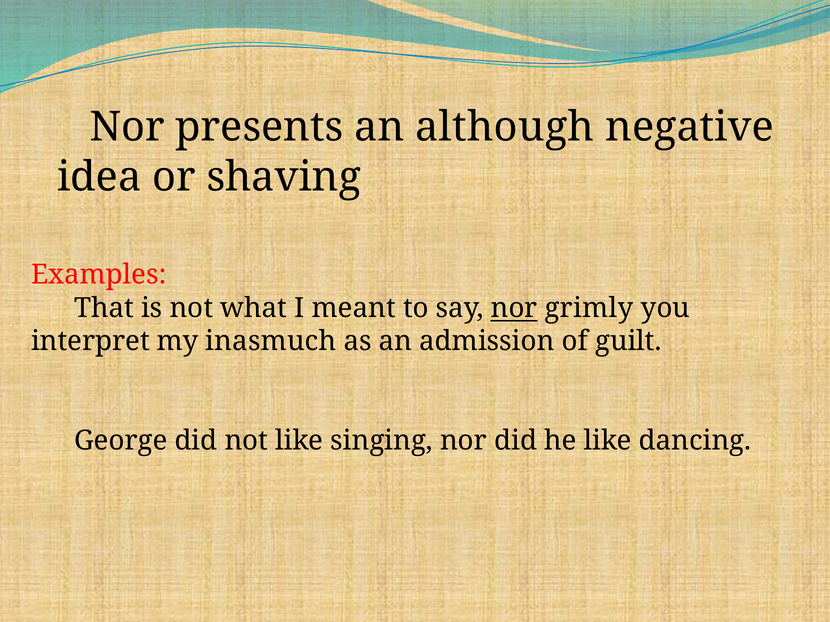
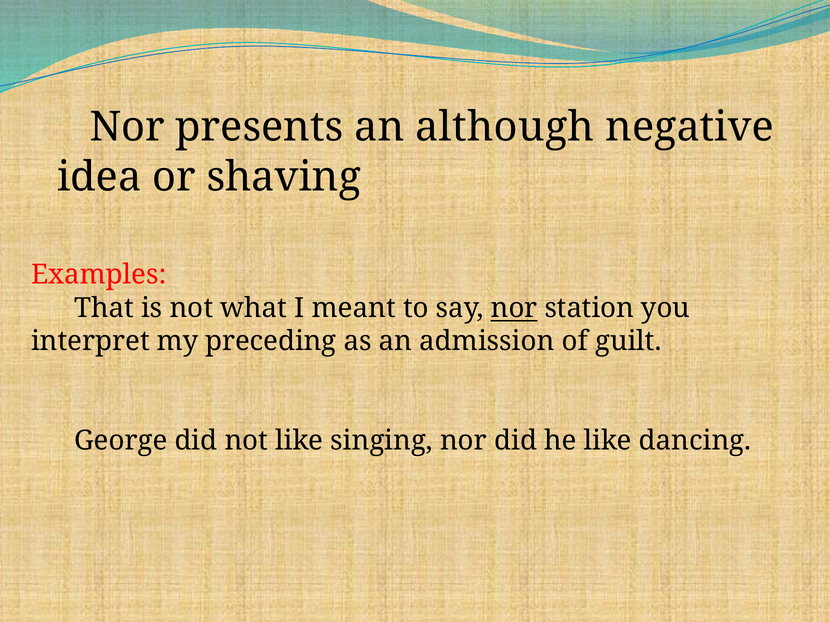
grimly: grimly -> station
inasmuch: inasmuch -> preceding
